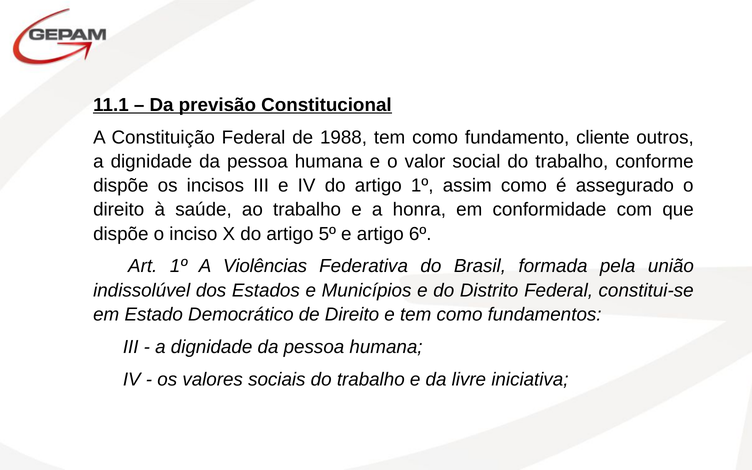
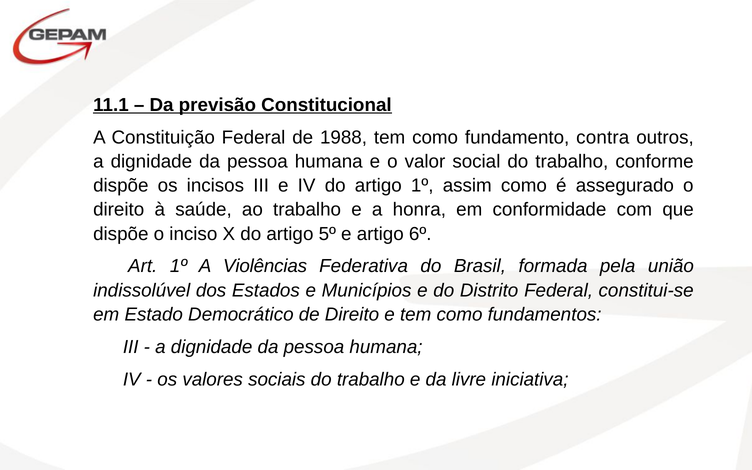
cliente: cliente -> contra
